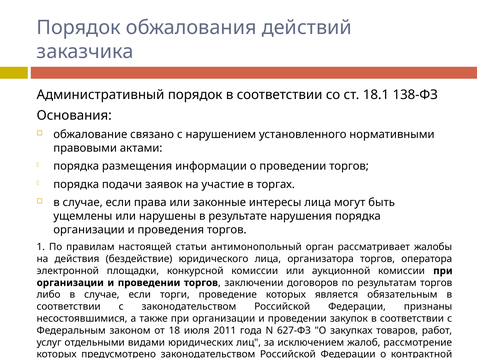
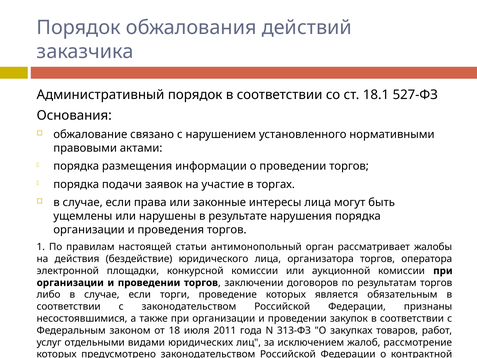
138-ФЗ: 138-ФЗ -> 527-ФЗ
627-ФЗ: 627-ФЗ -> 313-ФЗ
